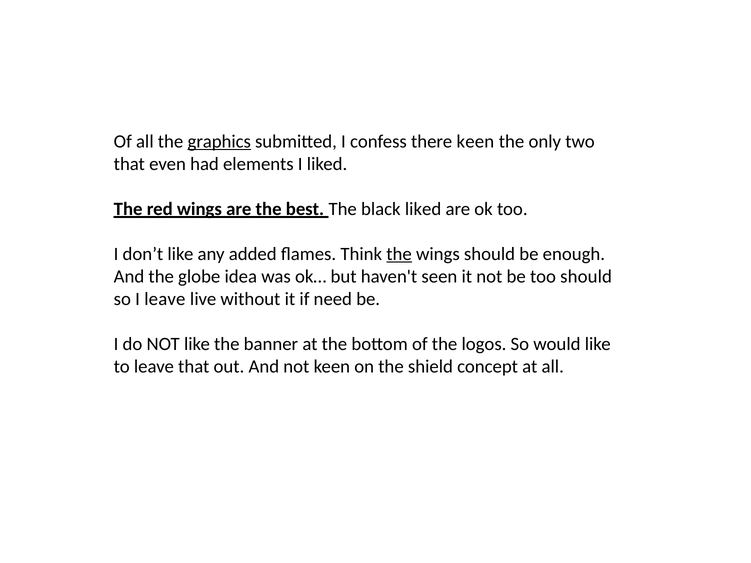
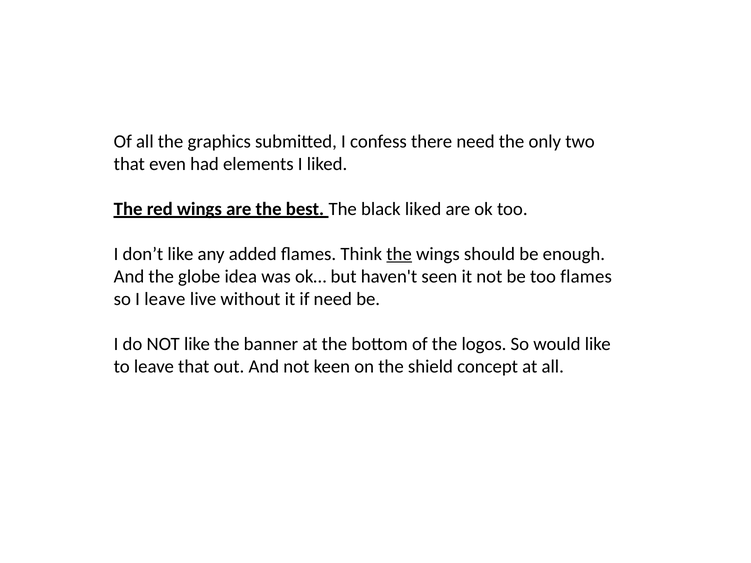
graphics underline: present -> none
there keen: keen -> need
too should: should -> flames
